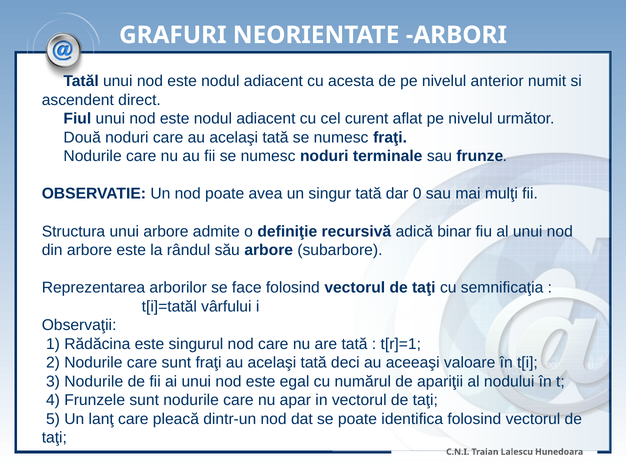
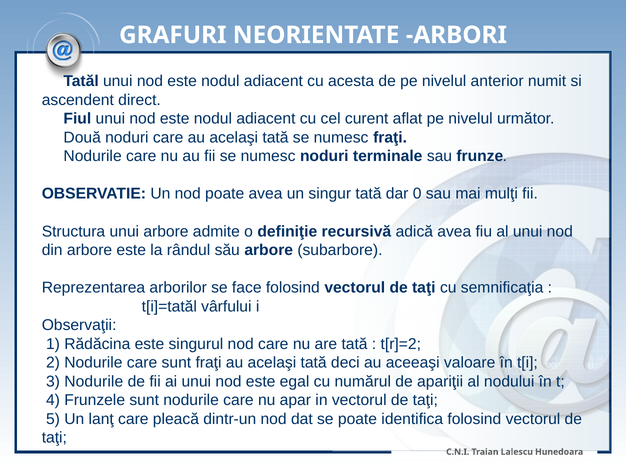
adică binar: binar -> avea
t[r]=1: t[r]=1 -> t[r]=2
